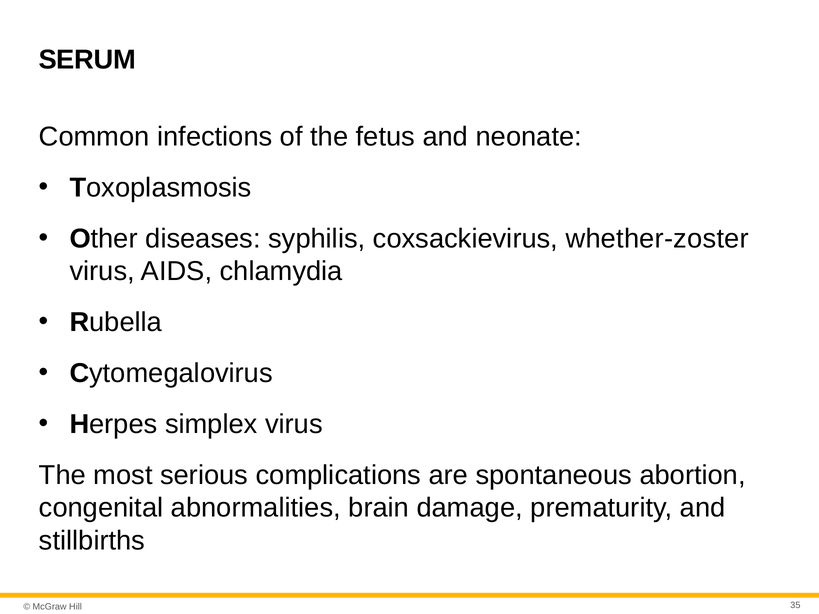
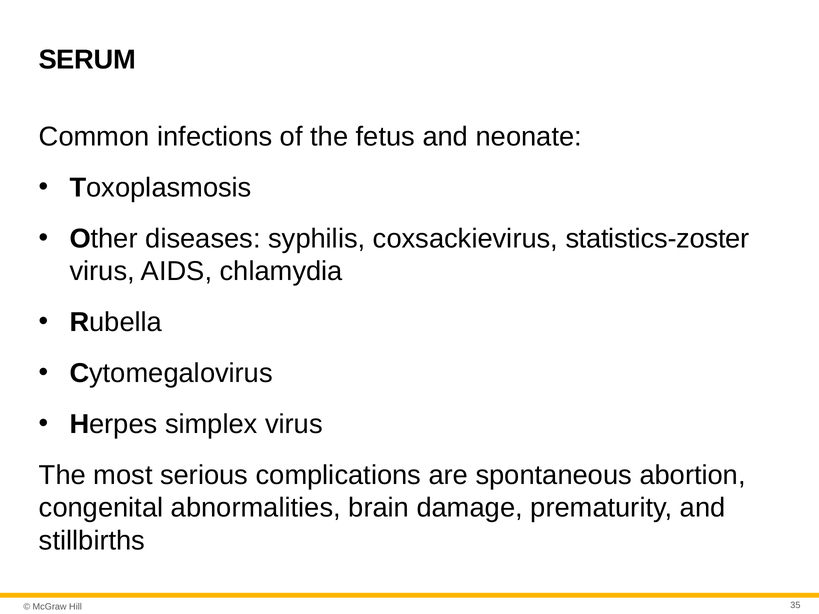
whether-zoster: whether-zoster -> statistics-zoster
